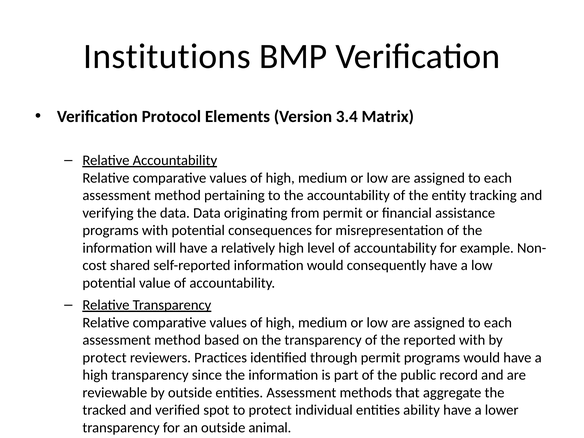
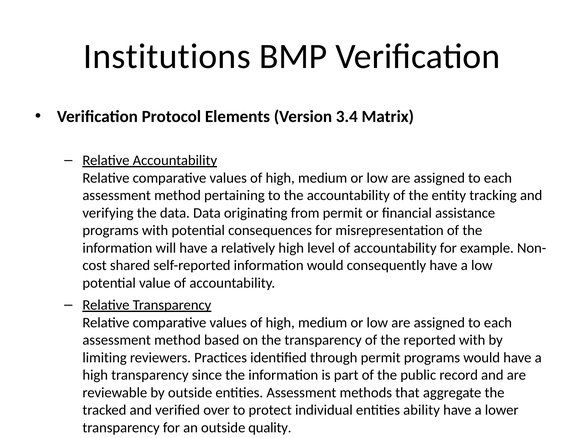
protect at (105, 358): protect -> limiting
spot: spot -> over
animal: animal -> quality
